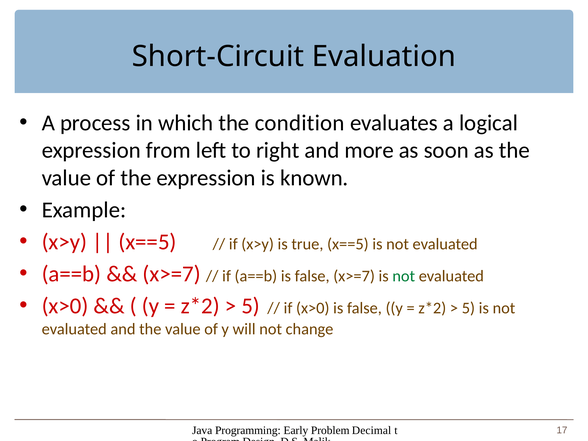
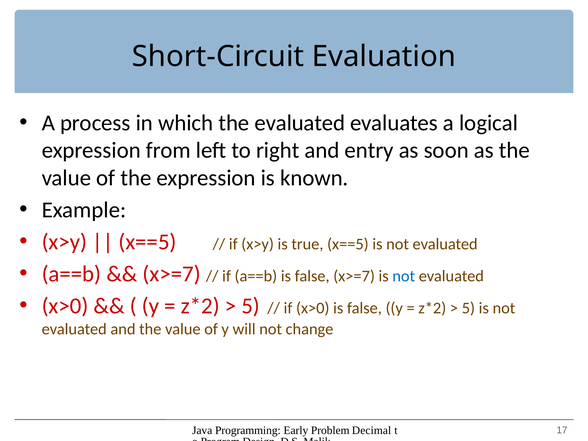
the condition: condition -> evaluated
more: more -> entry
not at (404, 276) colour: green -> blue
